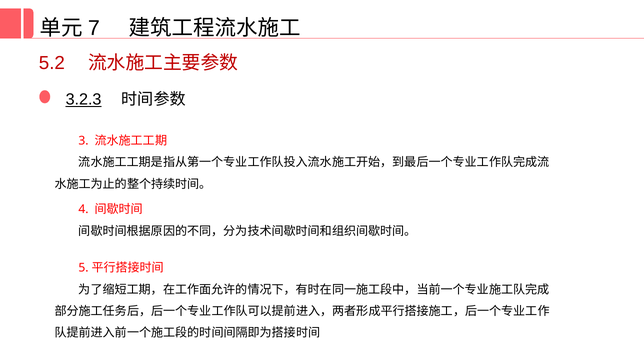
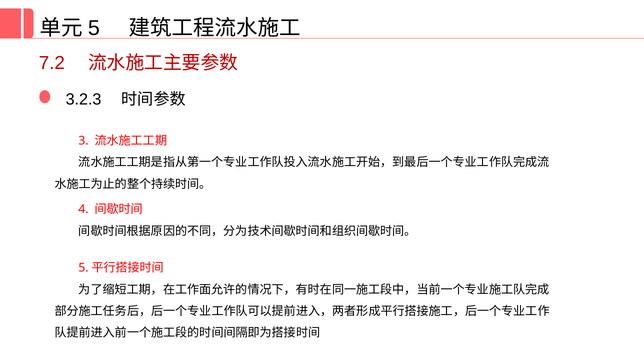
7: 7 -> 5
5.2: 5.2 -> 7.2
3.2.3 underline: present -> none
